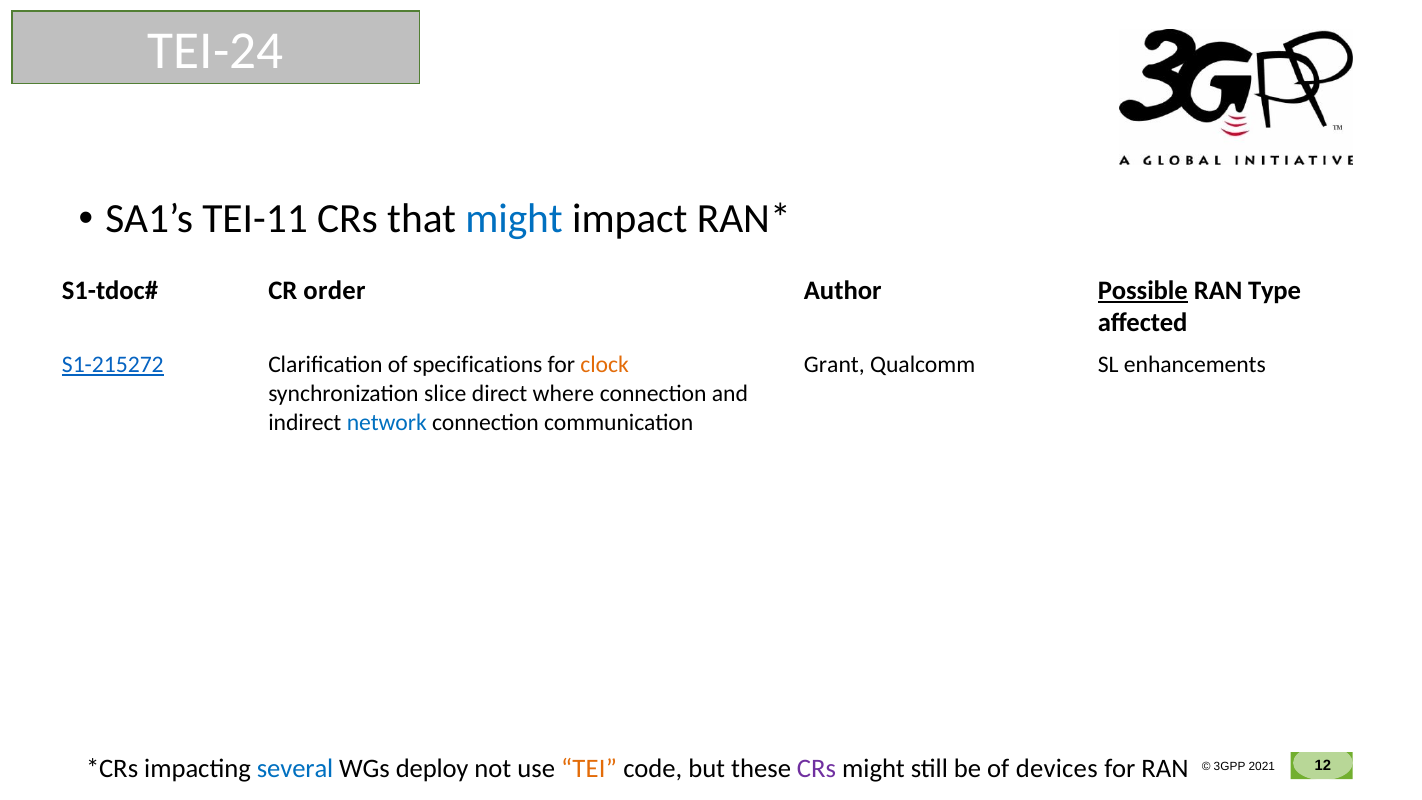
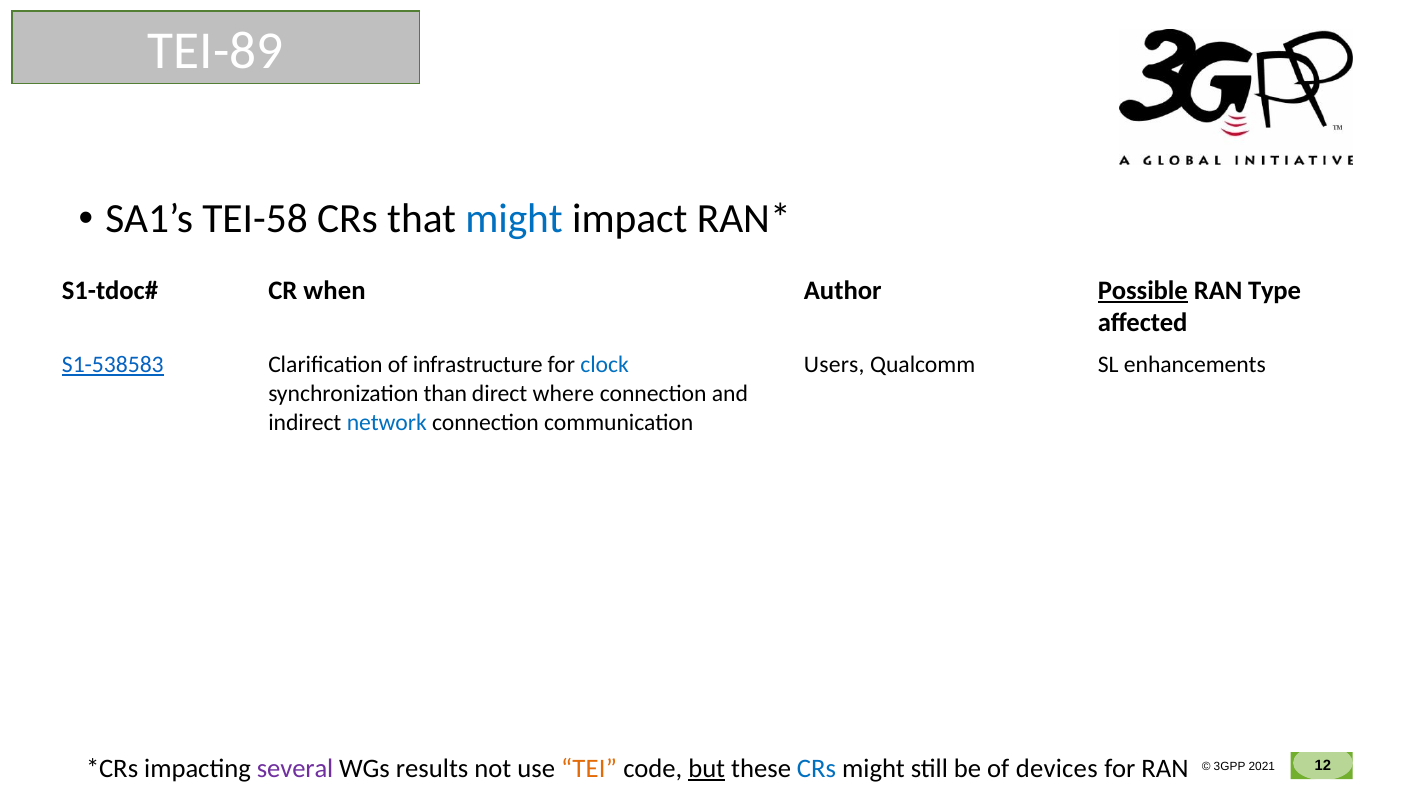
TEI-24: TEI-24 -> TEI-89
TEI-11: TEI-11 -> TEI-58
order: order -> when
S1-215272: S1-215272 -> S1-538583
specifications: specifications -> infrastructure
clock colour: orange -> blue
Grant: Grant -> Users
slice: slice -> than
several colour: blue -> purple
deploy: deploy -> results
but underline: none -> present
CRs at (817, 769) colour: purple -> blue
